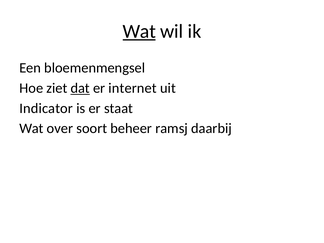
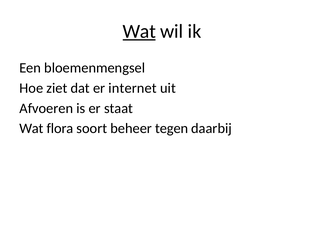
dat underline: present -> none
Indicator: Indicator -> Afvoeren
over: over -> flora
ramsj: ramsj -> tegen
